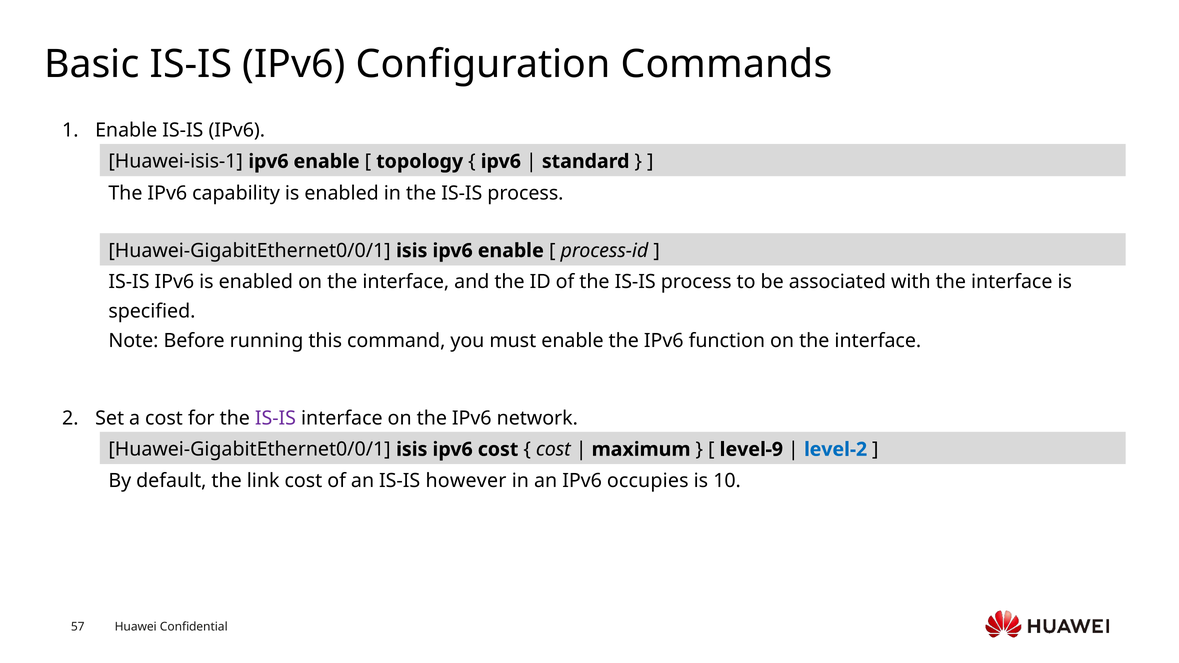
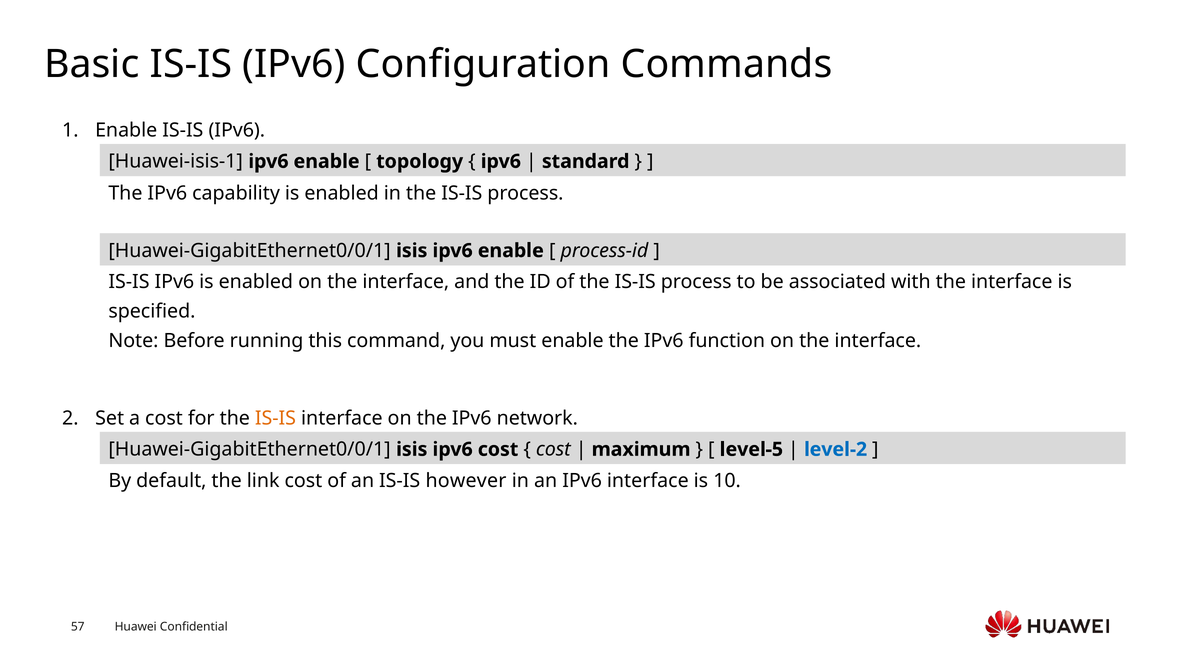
IS-IS at (275, 418) colour: purple -> orange
level-9: level-9 -> level-5
IPv6 occupies: occupies -> interface
